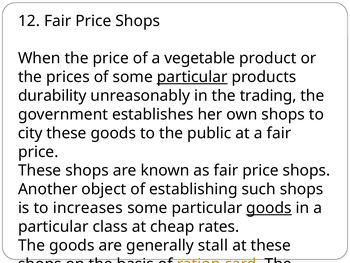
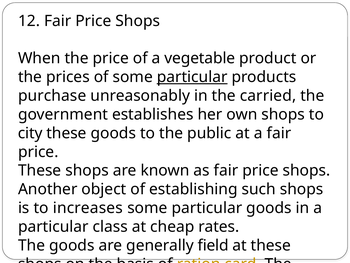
durability: durability -> purchase
trading: trading -> carried
goods at (269, 208) underline: present -> none
stall: stall -> field
